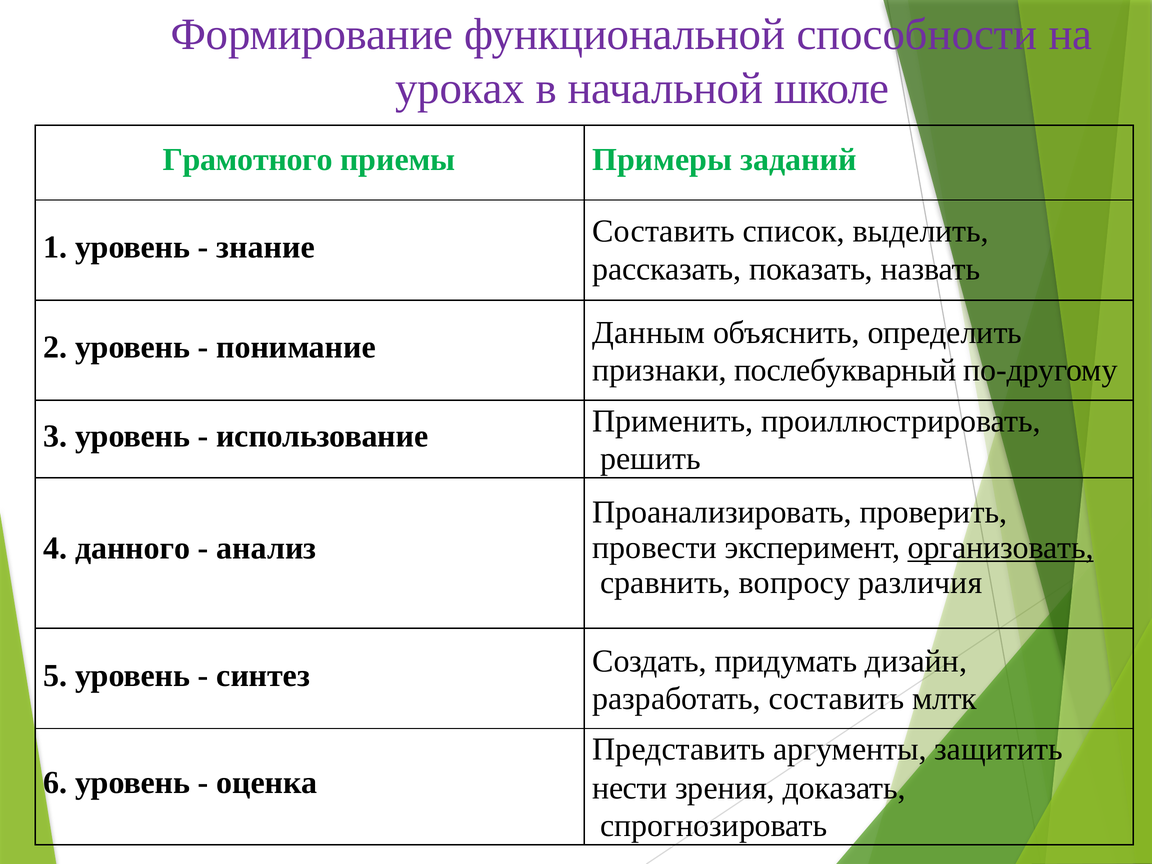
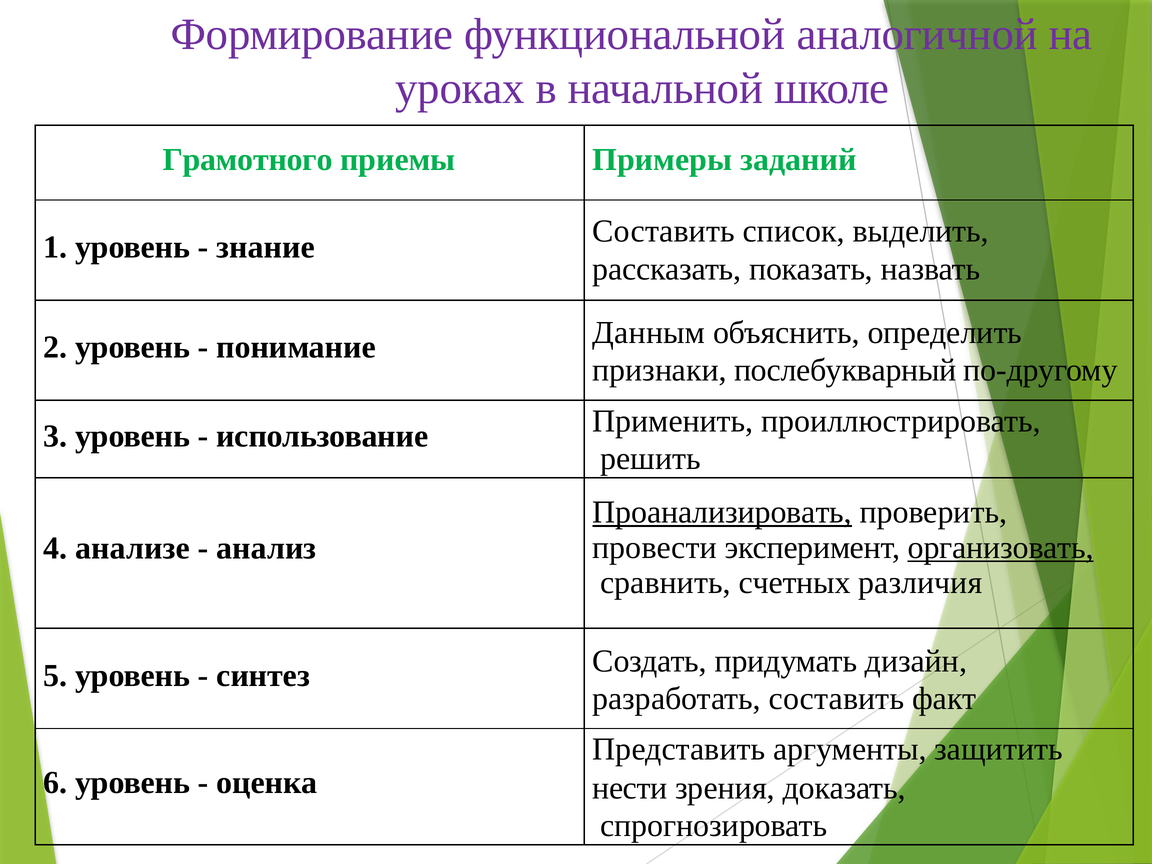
способности: способности -> аналогичной
Проанализировать underline: none -> present
данного: данного -> анализе
вопросу: вопросу -> счетных
млтк: млтк -> факт
